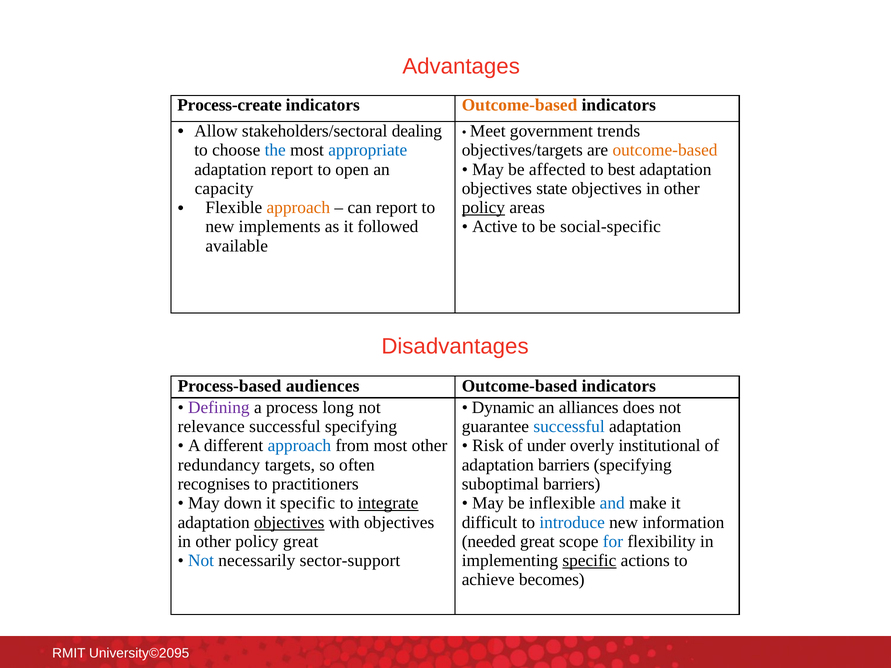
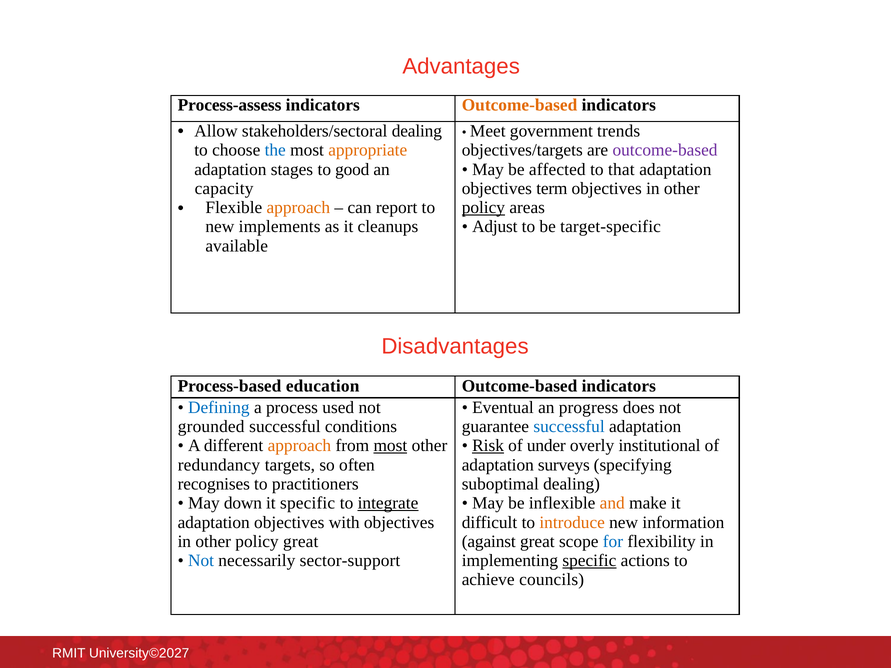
Process-create: Process-create -> Process-assess
appropriate colour: blue -> orange
outcome-based at (665, 150) colour: orange -> purple
adaptation report: report -> stages
open: open -> good
best: best -> that
state: state -> term
followed: followed -> cleanups
Active: Active -> Adjust
social-specific: social-specific -> target-specific
audiences: audiences -> education
Defining colour: purple -> blue
long: long -> used
Dynamic: Dynamic -> Eventual
alliances: alliances -> progress
relevance: relevance -> grounded
successful specifying: specifying -> conditions
approach at (299, 446) colour: blue -> orange
most at (390, 446) underline: none -> present
Risk underline: none -> present
adaptation barriers: barriers -> surveys
suboptimal barriers: barriers -> dealing
and colour: blue -> orange
objectives at (289, 523) underline: present -> none
introduce colour: blue -> orange
needed: needed -> against
becomes: becomes -> councils
University©2095: University©2095 -> University©2027
